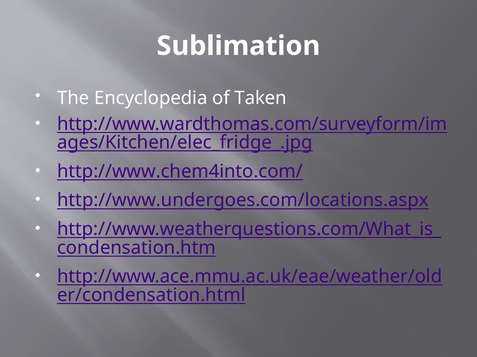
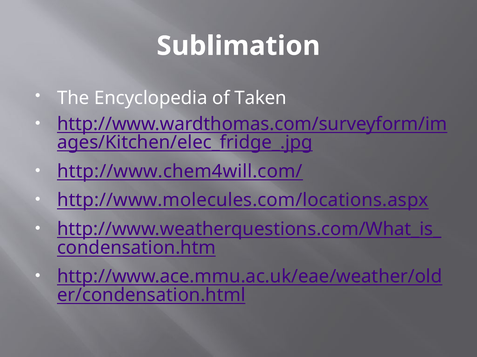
http://www.chem4into.com/: http://www.chem4into.com/ -> http://www.chem4will.com/
http://www.undergoes.com/locations.aspx: http://www.undergoes.com/locations.aspx -> http://www.molecules.com/locations.aspx
